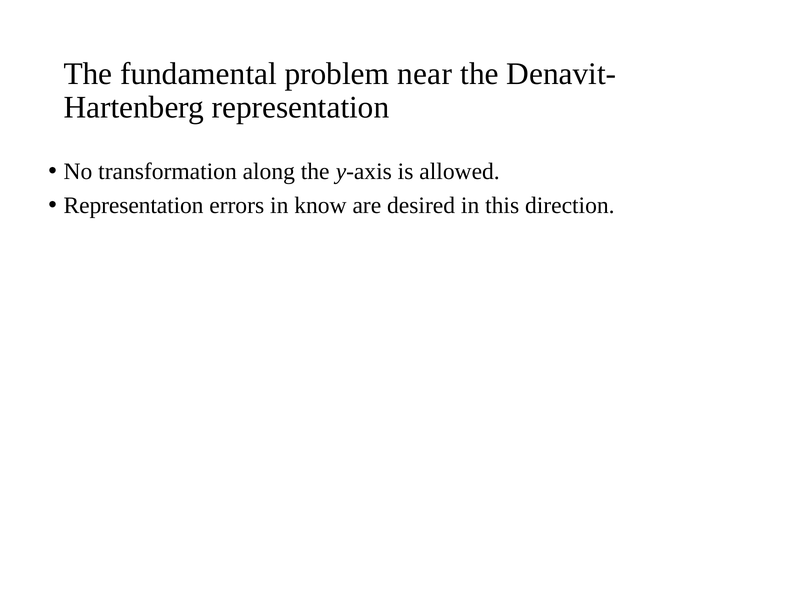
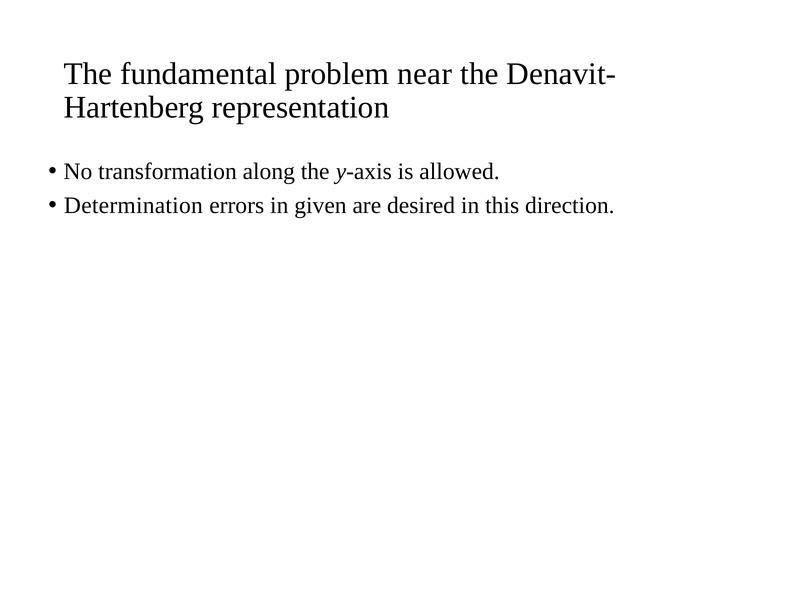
Representation at (134, 205): Representation -> Determination
know: know -> given
